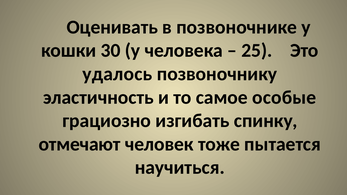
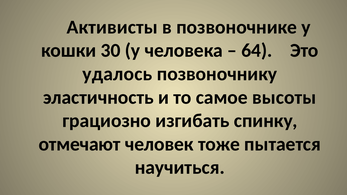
Оценивать: Оценивать -> Активисты
25: 25 -> 64
особые: особые -> высоты
